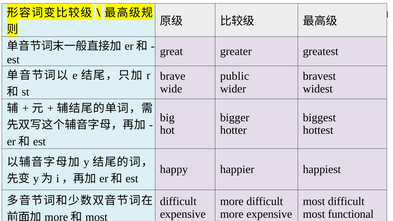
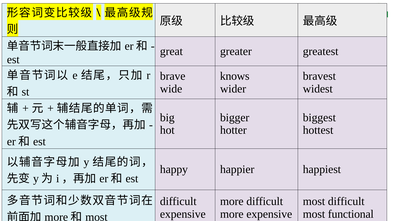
public: public -> knows
